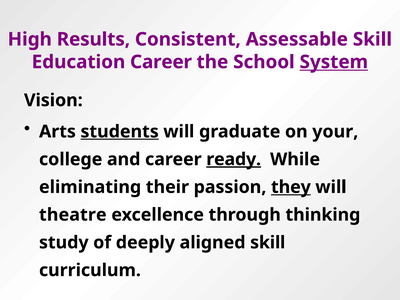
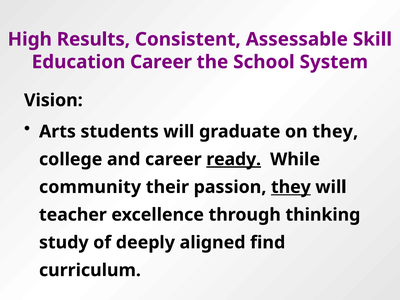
System underline: present -> none
students underline: present -> none
on your: your -> they
eliminating: eliminating -> community
theatre: theatre -> teacher
aligned skill: skill -> find
